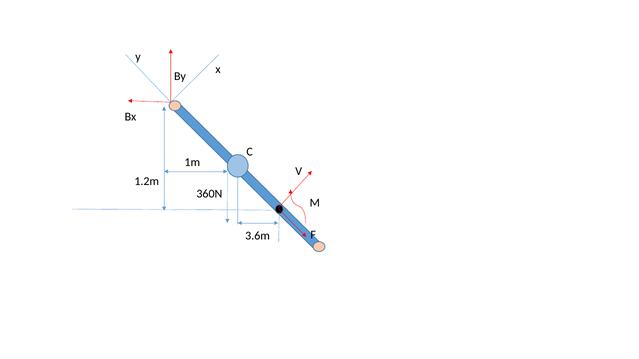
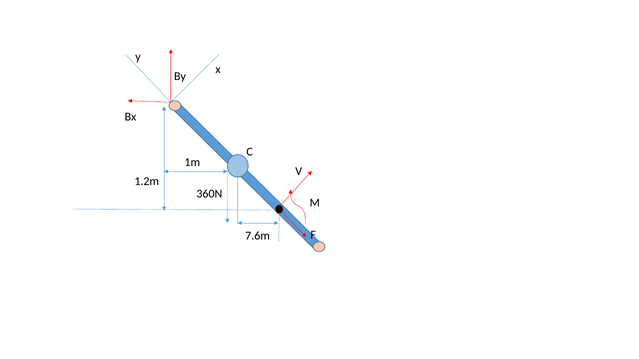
3.6m: 3.6m -> 7.6m
